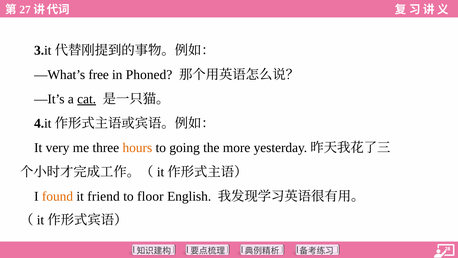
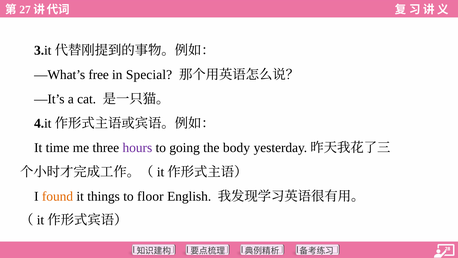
Phoned: Phoned -> Special
cat underline: present -> none
very: very -> time
hours colour: orange -> purple
more: more -> body
friend: friend -> things
